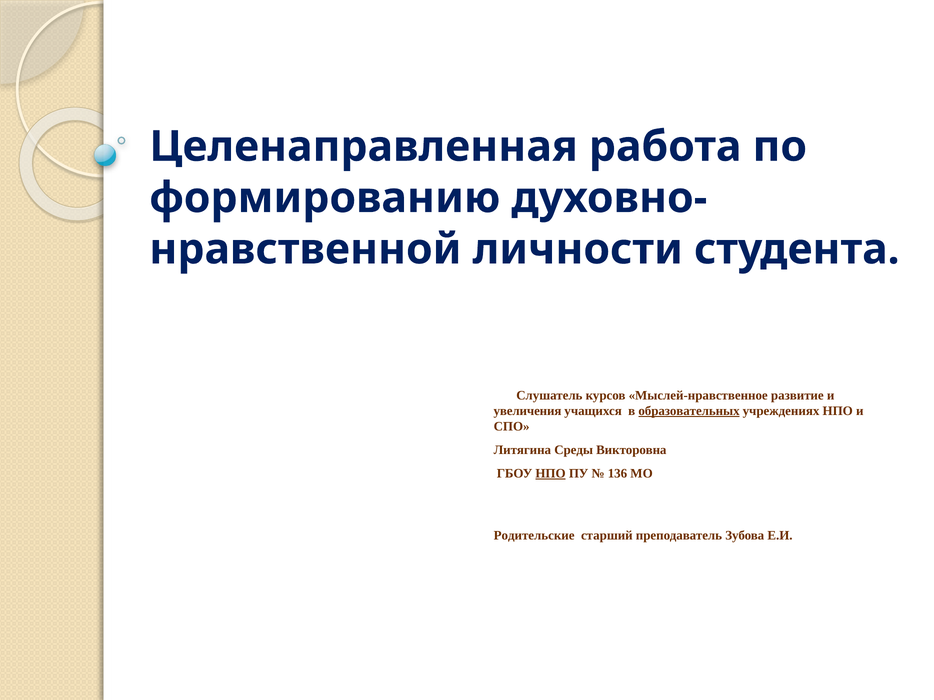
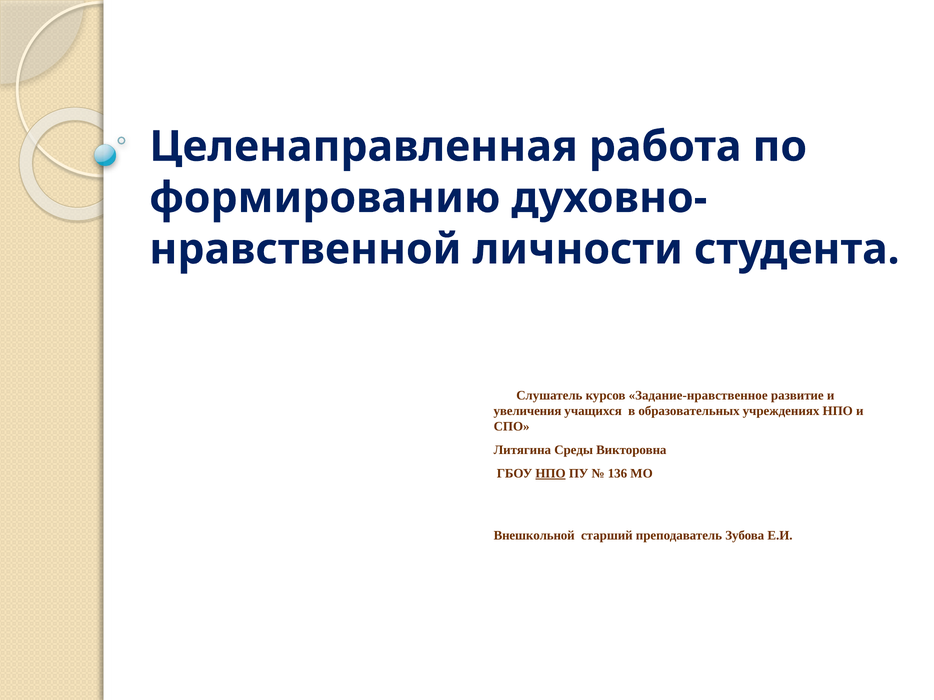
Мыслей-нравственное: Мыслей-нравственное -> Задание-нравственное
образовательных underline: present -> none
Родительские: Родительские -> Внешкольной
